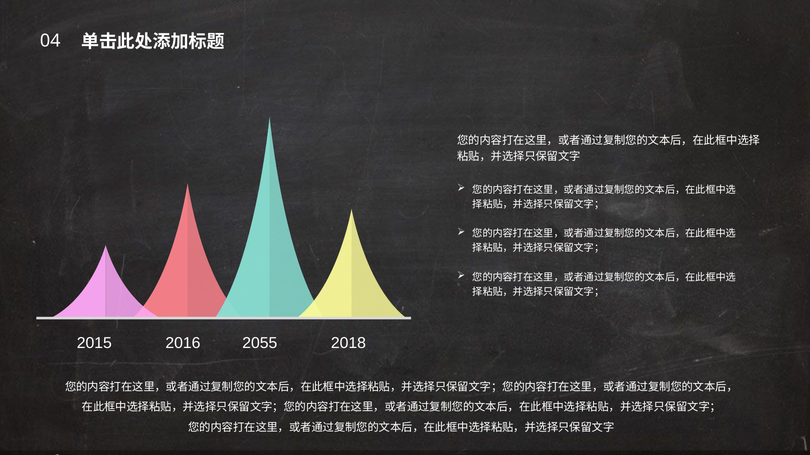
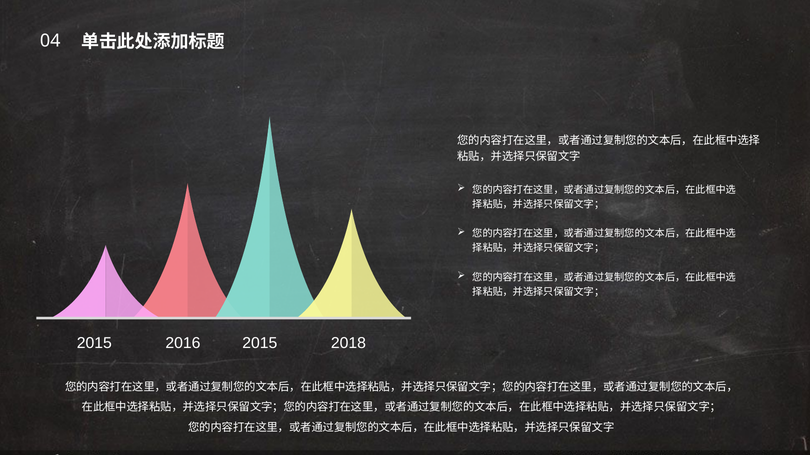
2016 2055: 2055 -> 2015
